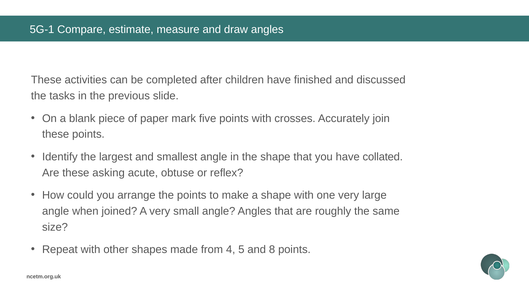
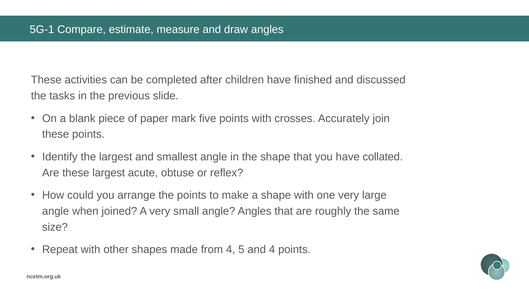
these asking: asking -> largest
and 8: 8 -> 4
